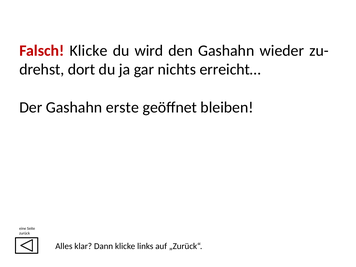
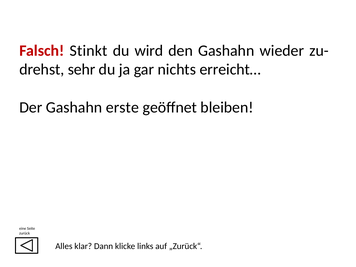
Falsch Klicke: Klicke -> Stinkt
dort: dort -> sehr
